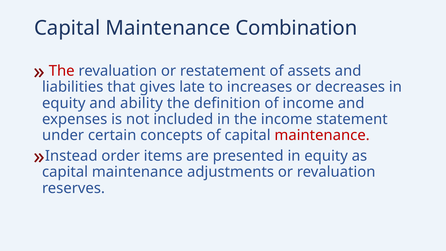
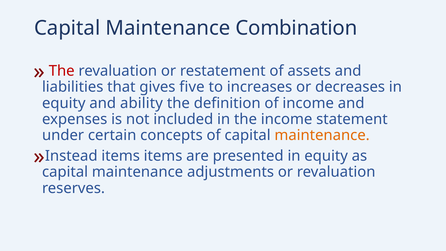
late: late -> five
maintenance at (322, 135) colour: red -> orange
Instead order: order -> items
